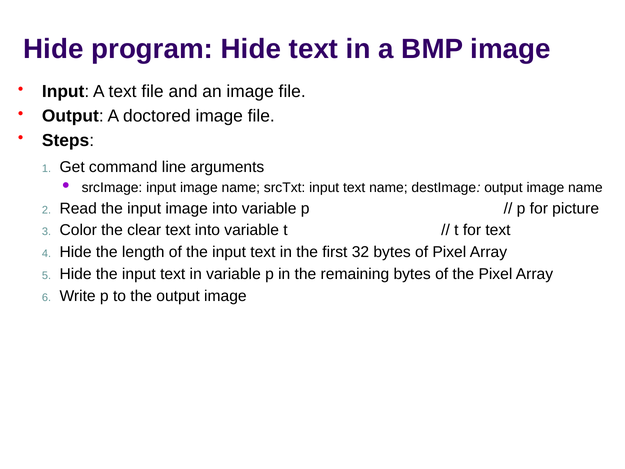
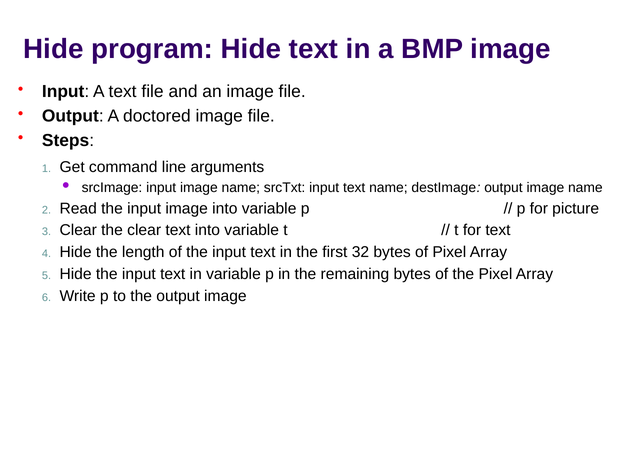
Color at (78, 230): Color -> Clear
